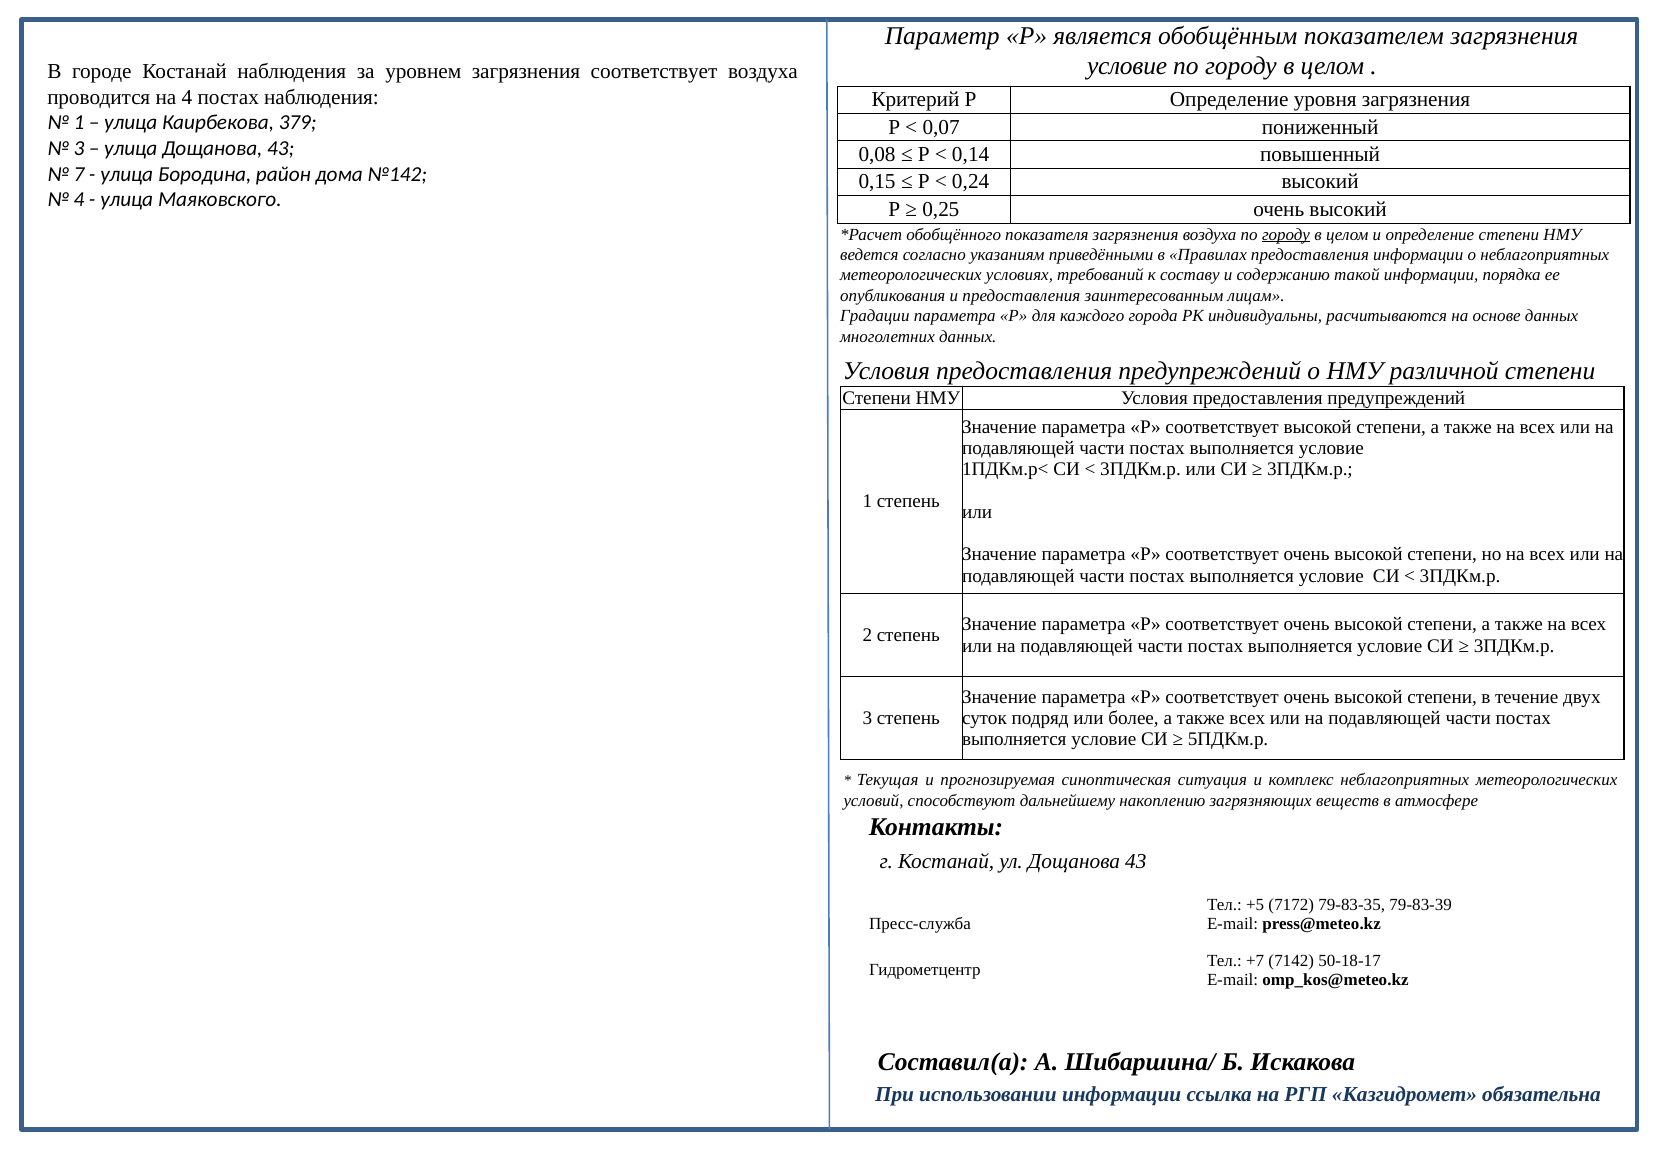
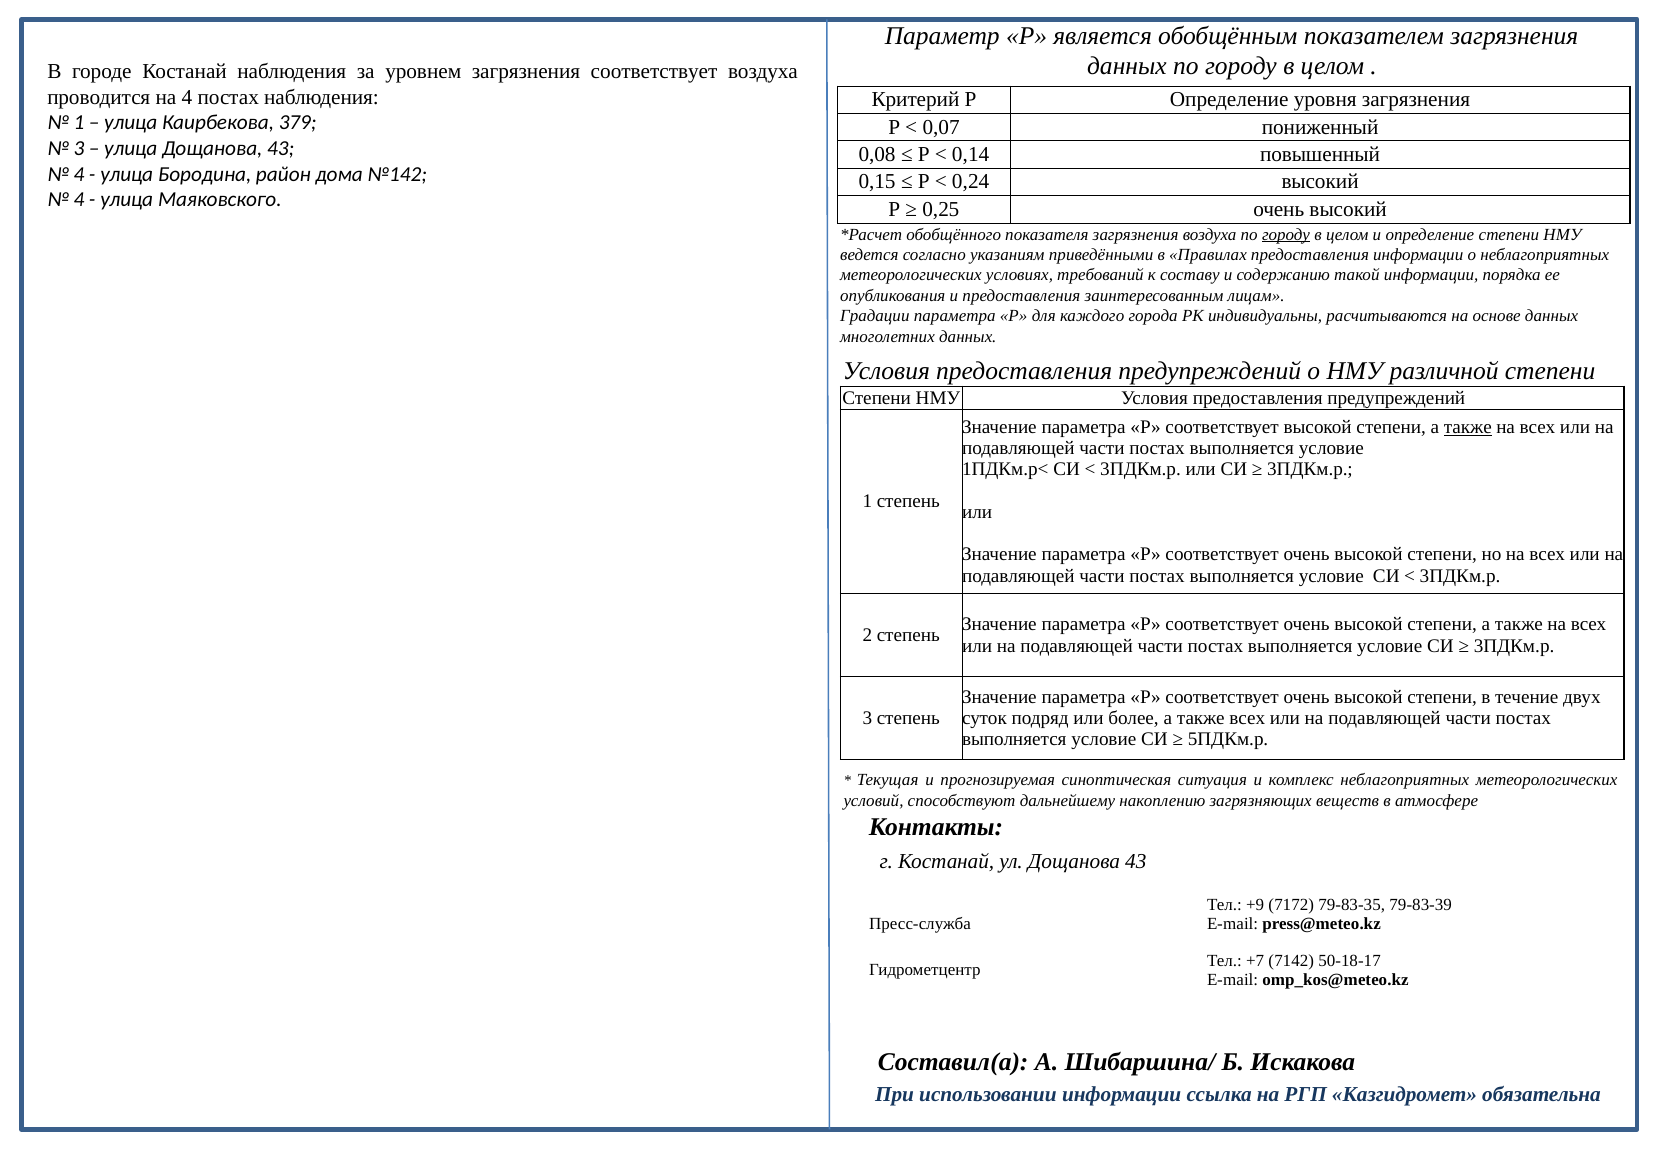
условие at (1127, 66): условие -> данных
7 at (79, 174): 7 -> 4
также at (1468, 427) underline: none -> present
+5: +5 -> +9
